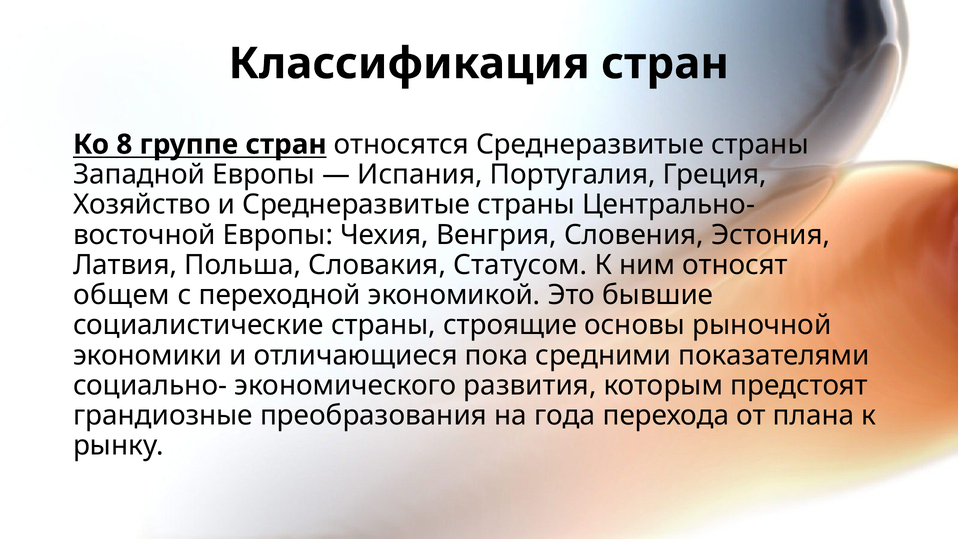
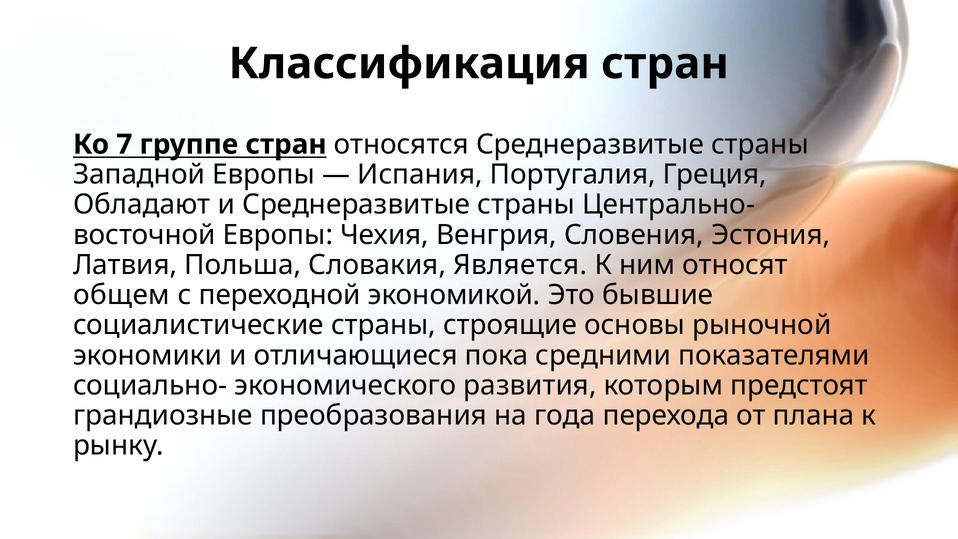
8: 8 -> 7
Хозяйство: Хозяйство -> Обладают
Статусом: Статусом -> Является
